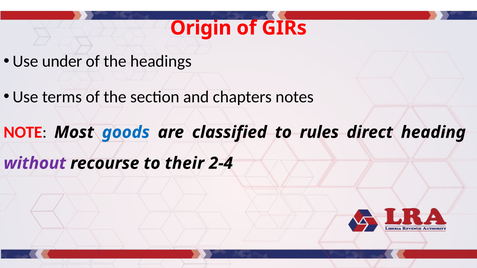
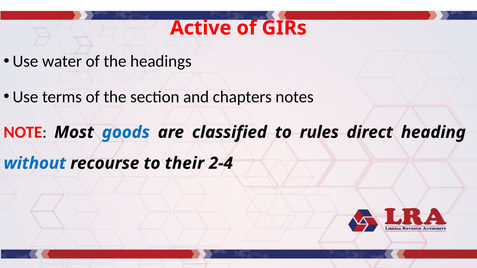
Origin: Origin -> Active
under: under -> water
without colour: purple -> blue
